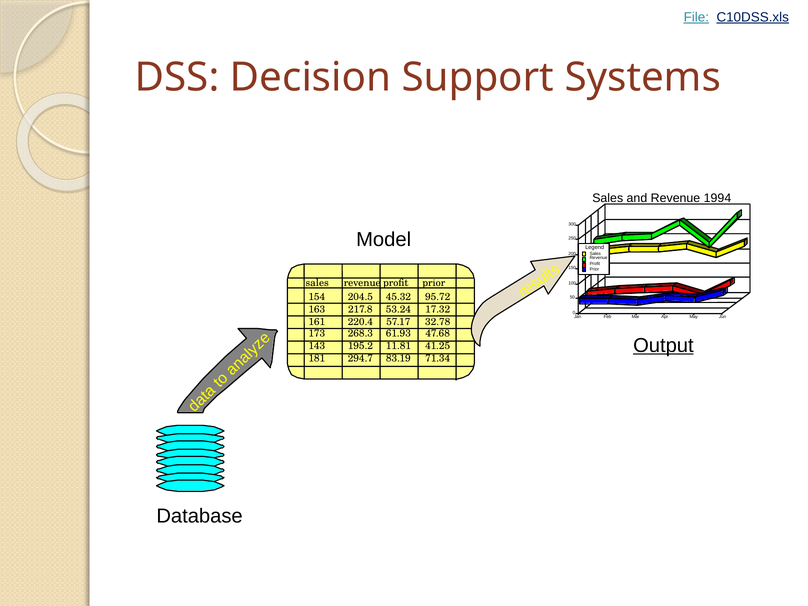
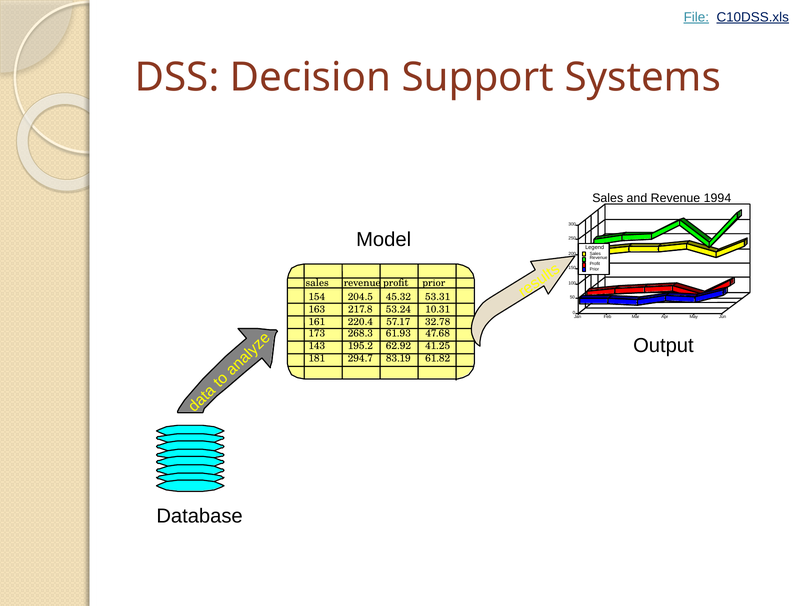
95.72: 95.72 -> 53.31
17.32: 17.32 -> 10.31
Output underline: present -> none
11.81: 11.81 -> 62.92
71.34: 71.34 -> 61.82
